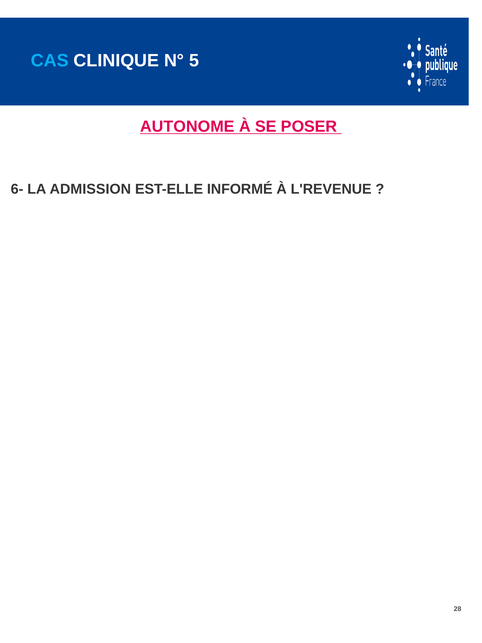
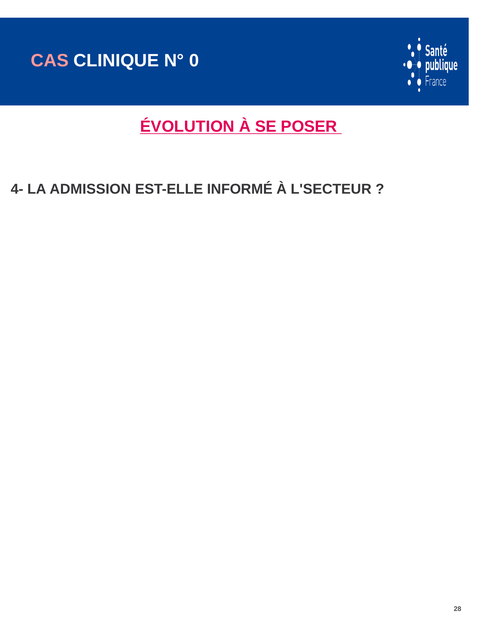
CAS colour: light blue -> pink
5: 5 -> 0
AUTONOME: AUTONOME -> ÉVOLUTION
6-: 6- -> 4-
L'REVENUE: L'REVENUE -> L'SECTEUR
